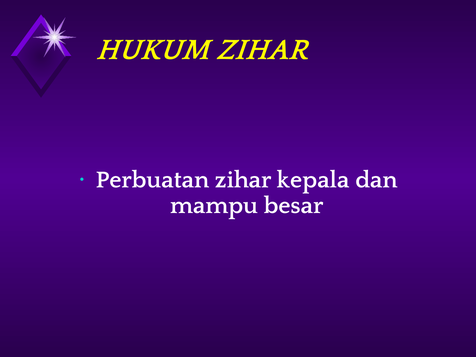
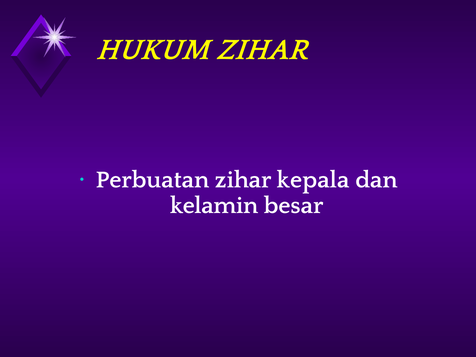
mampu: mampu -> kelamin
